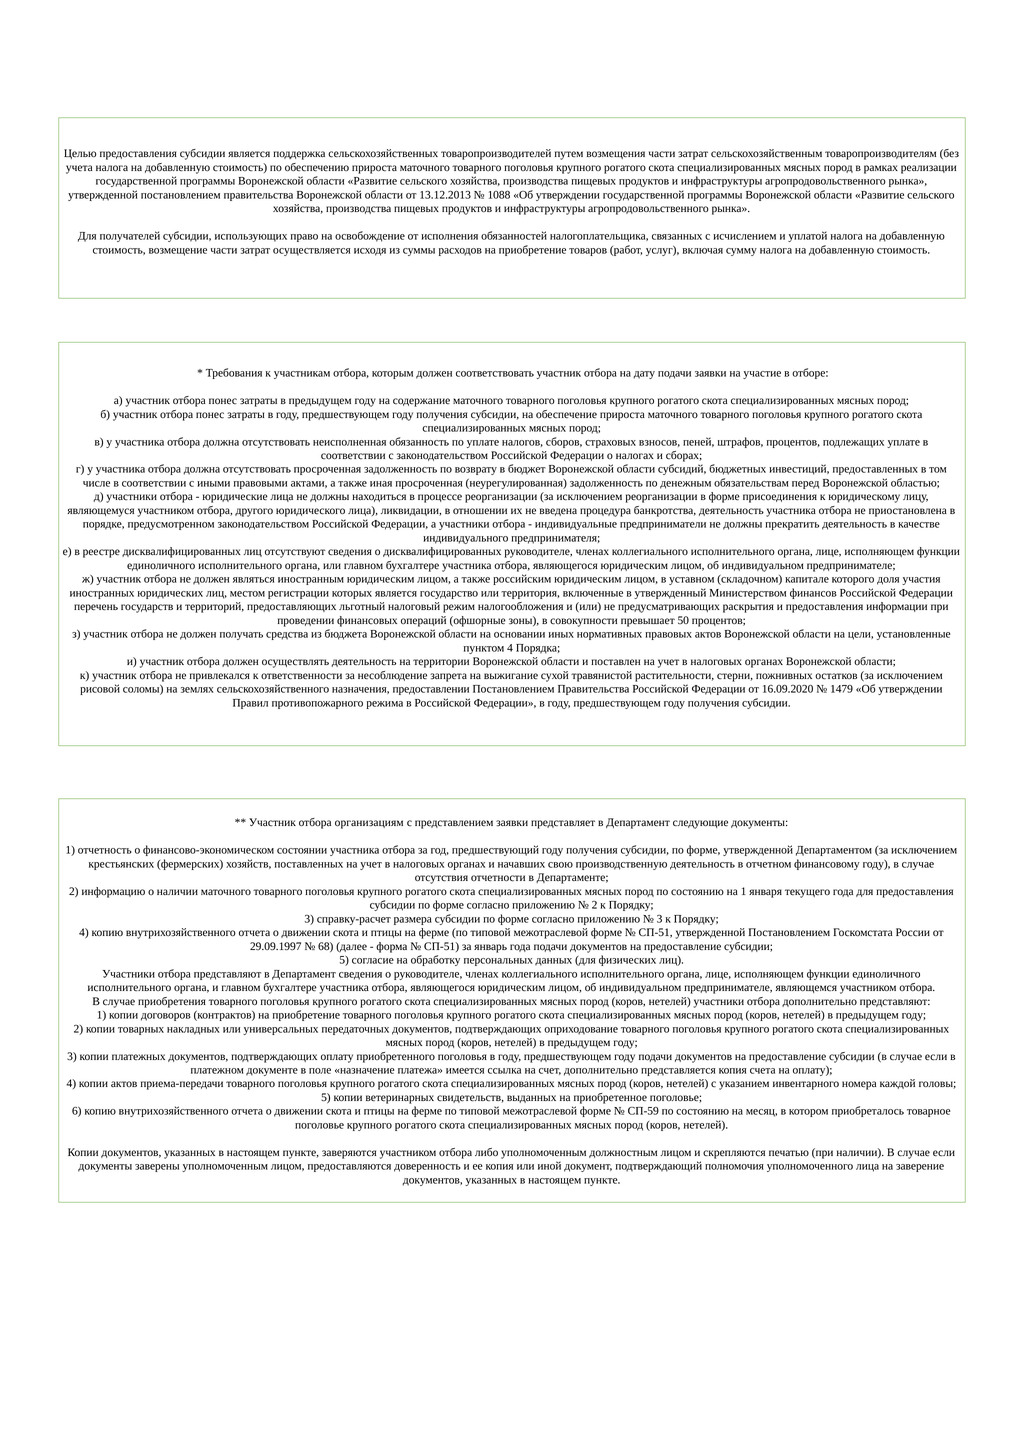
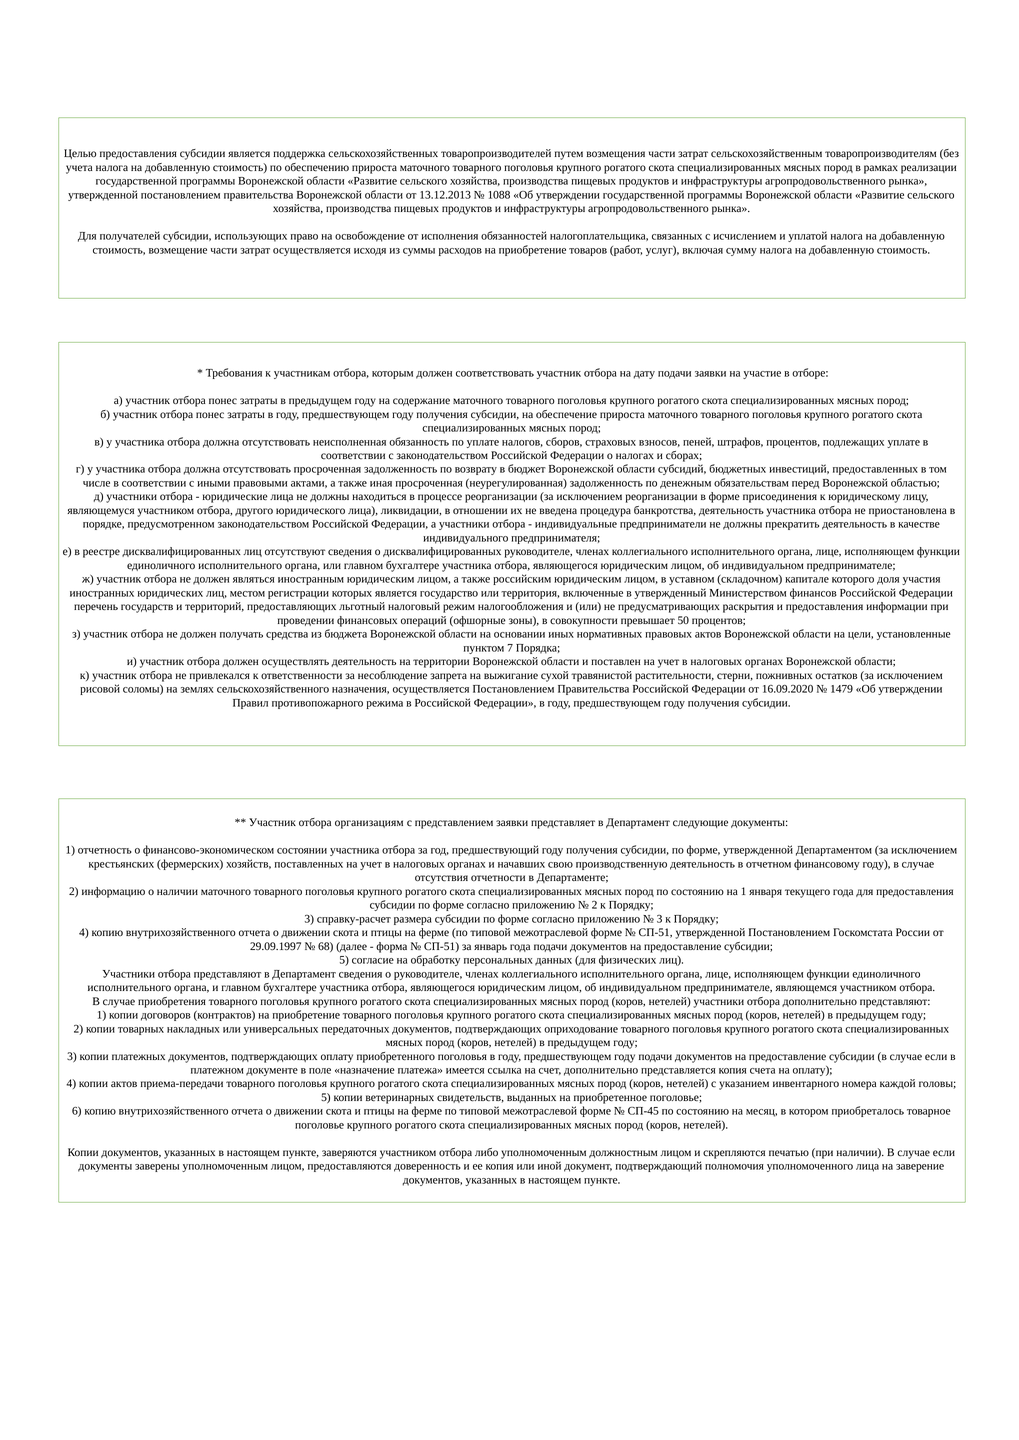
пунктом 4: 4 -> 7
назначения предоставлении: предоставлении -> осуществляется
СП-59: СП-59 -> СП-45
